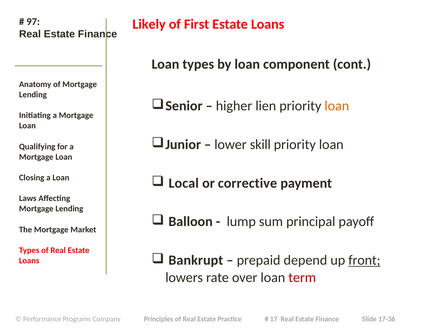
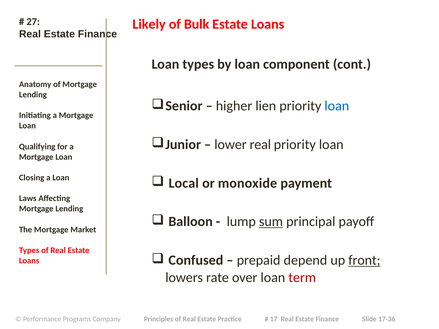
97: 97 -> 27
First: First -> Bulk
loan at (337, 106) colour: orange -> blue
lower skill: skill -> real
corrective: corrective -> monoxide
sum underline: none -> present
Bankrupt: Bankrupt -> Confused
